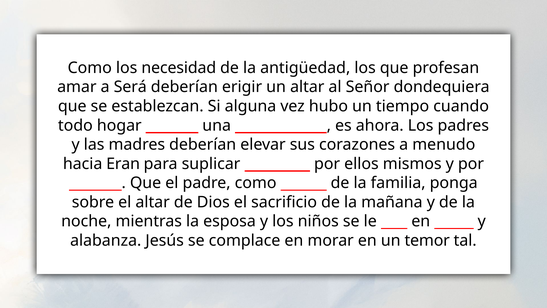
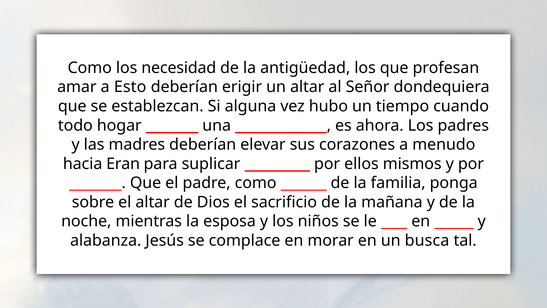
Será: Será -> Esto
temor: temor -> busca
